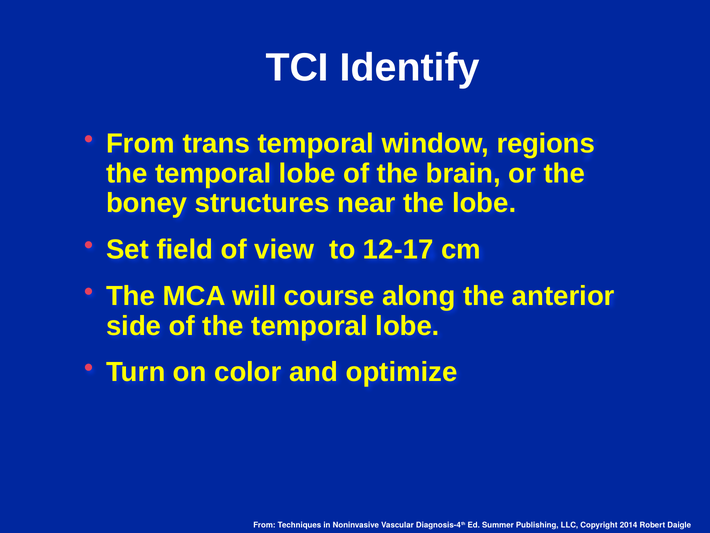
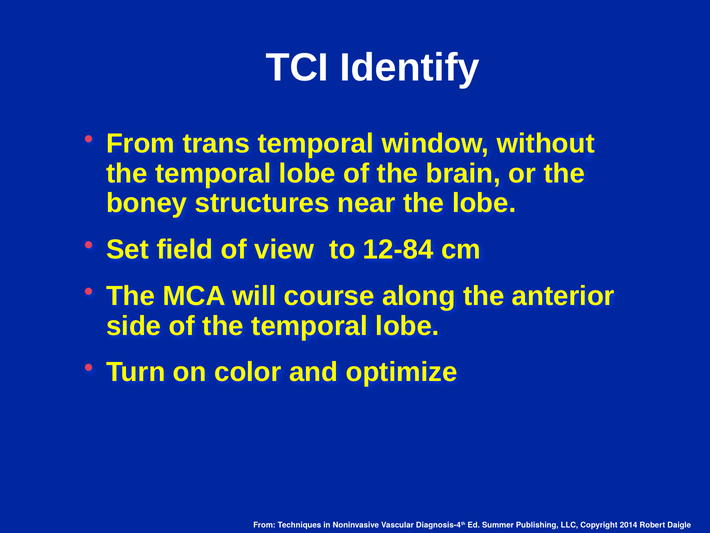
regions: regions -> without
12-17: 12-17 -> 12-84
